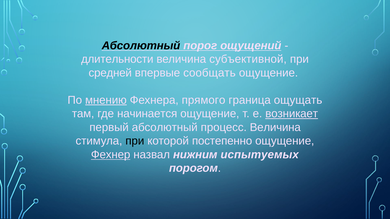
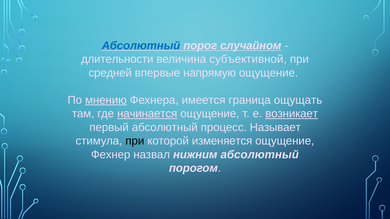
Абсолютный at (141, 46) colour: black -> blue
ощущений: ощущений -> случайном
сообщать: сообщать -> напрямую
прямого: прямого -> имеется
начинается underline: none -> present
процесс Величина: Величина -> Называет
постепенно: постепенно -> изменяется
Фехнер underline: present -> none
нижним испытуемых: испытуемых -> абсолютный
